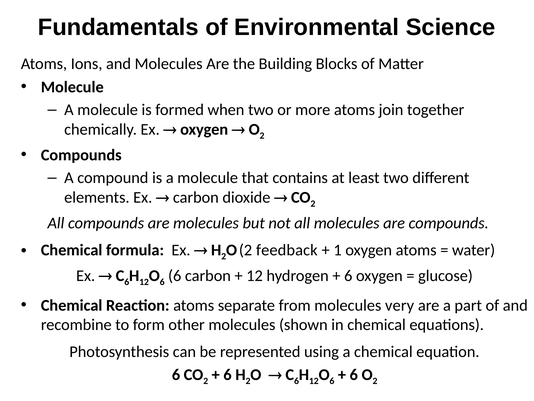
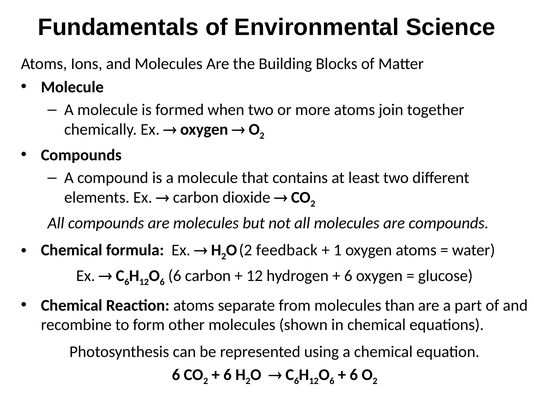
very: very -> than
